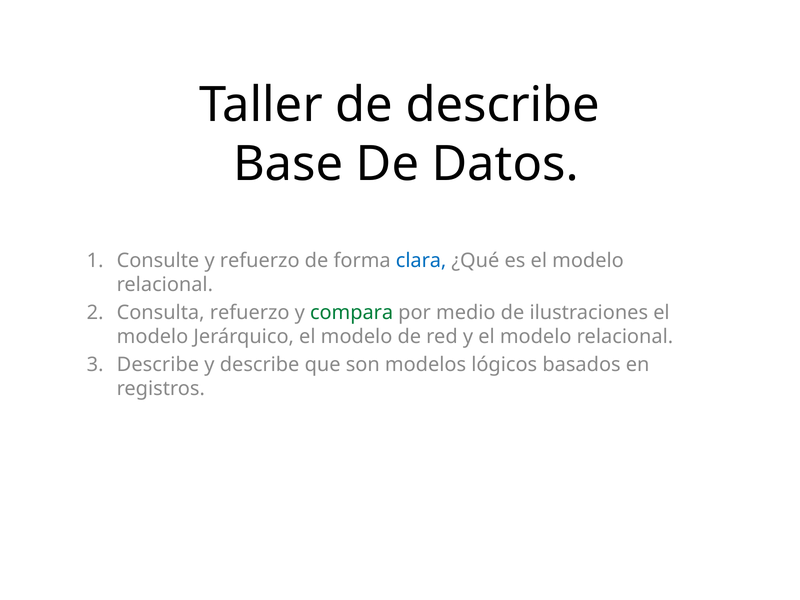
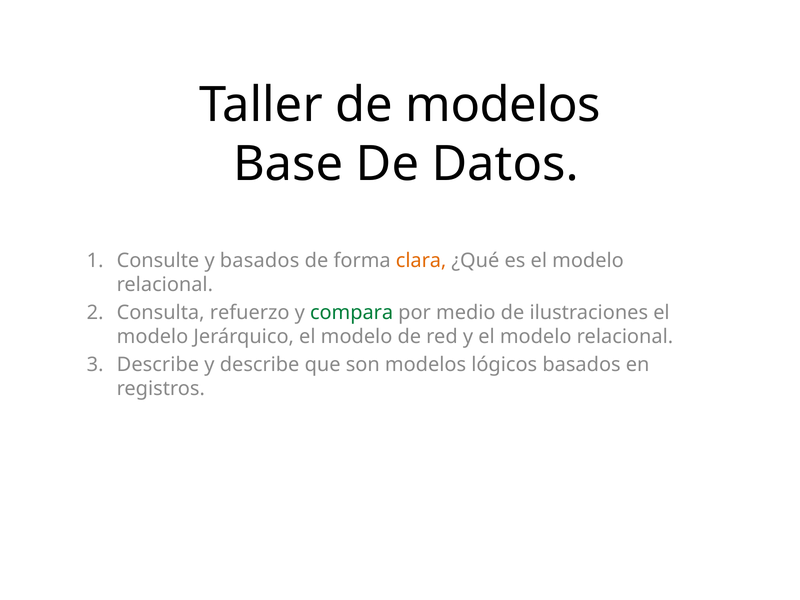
de describe: describe -> modelos
y refuerzo: refuerzo -> basados
clara colour: blue -> orange
